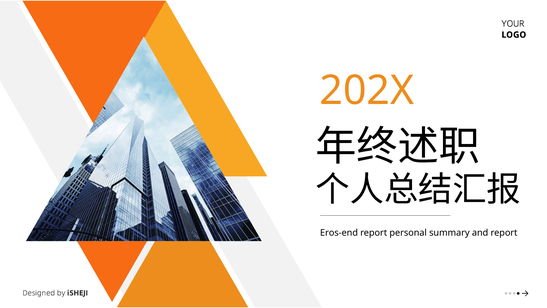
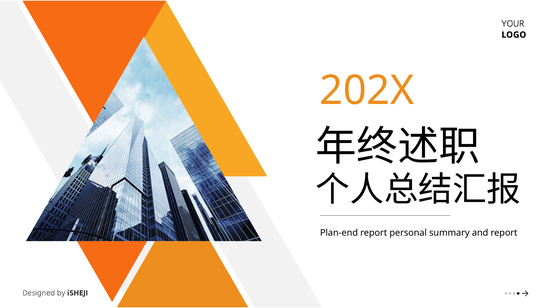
Eros-end: Eros-end -> Plan-end
